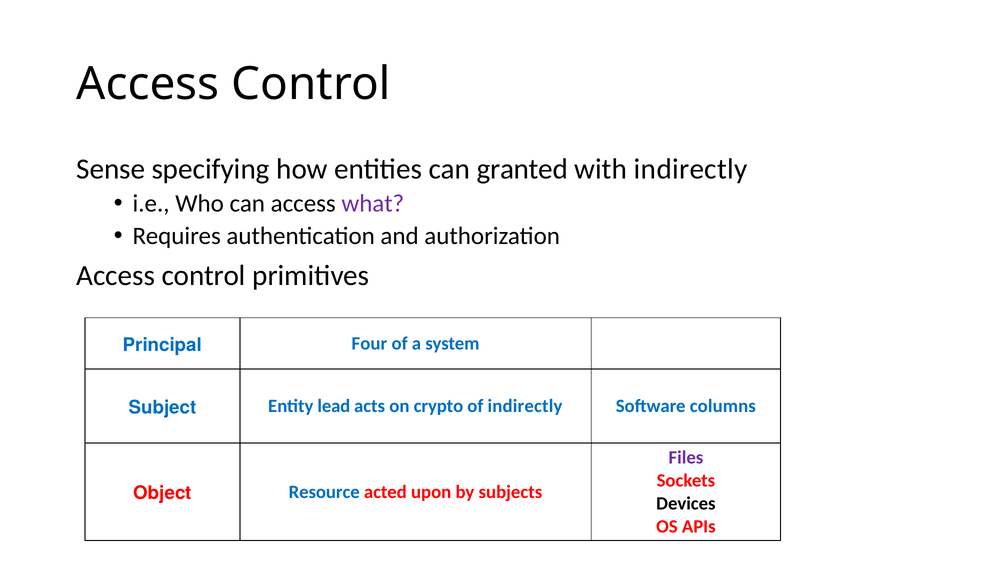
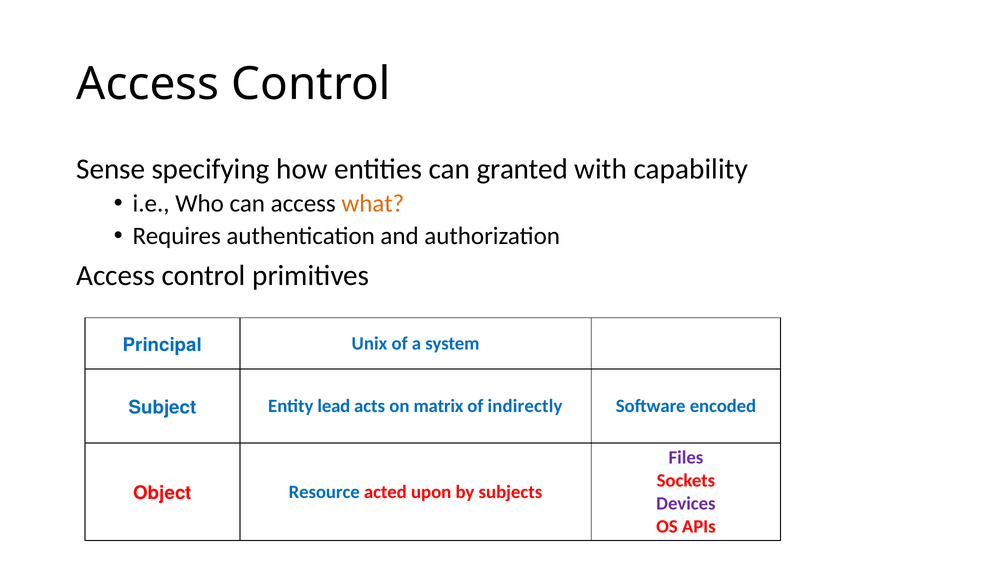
with indirectly: indirectly -> capability
what colour: purple -> orange
Four: Four -> Unix
crypto: crypto -> matrix
columns: columns -> encoded
Devices colour: black -> purple
